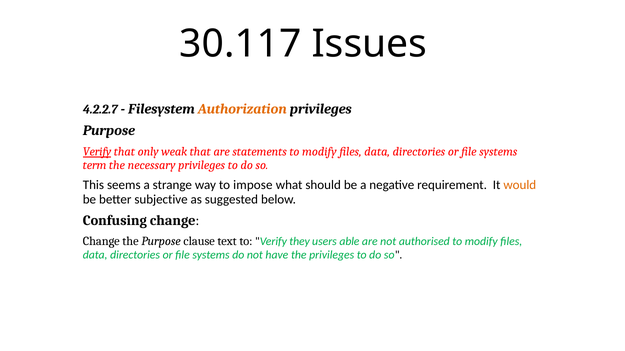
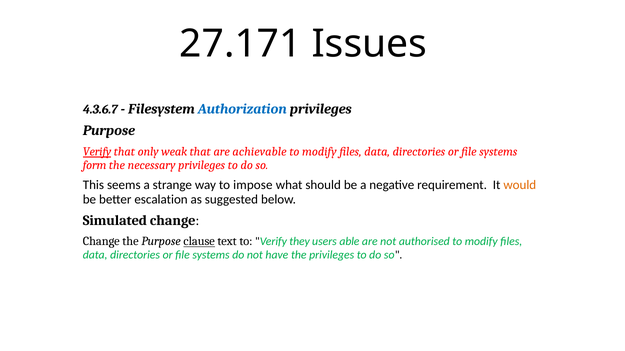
30.117: 30.117 -> 27.171
4.2.2.7: 4.2.2.7 -> 4.3.6.7
Authorization colour: orange -> blue
statements: statements -> achievable
term: term -> form
subjective: subjective -> escalation
Confusing: Confusing -> Simulated
clause underline: none -> present
